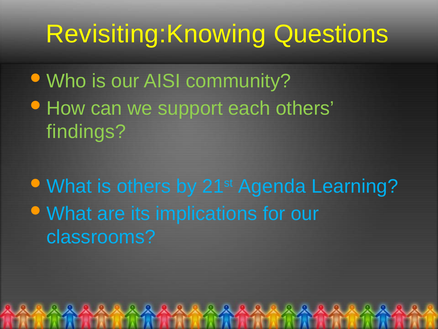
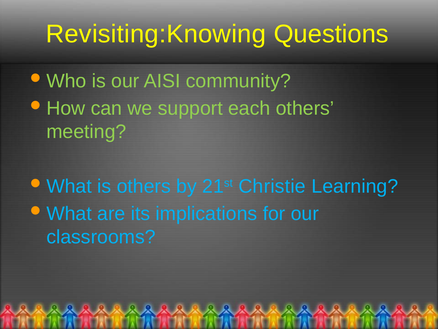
findings: findings -> meeting
Agenda: Agenda -> Christie
